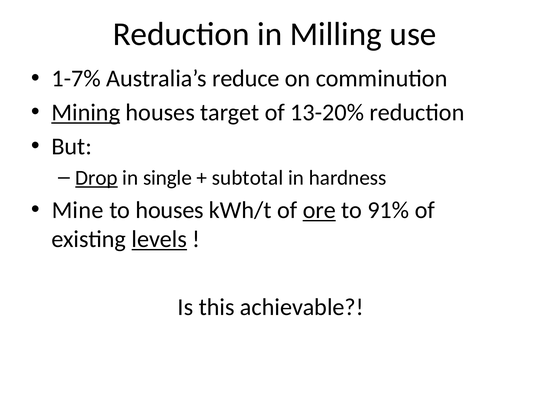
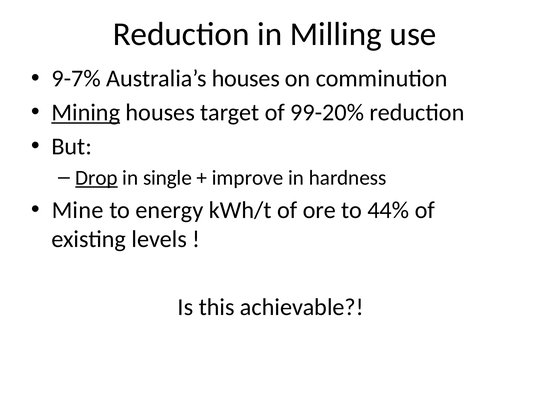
1-7%: 1-7% -> 9-7%
Australia’s reduce: reduce -> houses
13-20%: 13-20% -> 99-20%
subtotal: subtotal -> improve
to houses: houses -> energy
ore underline: present -> none
91%: 91% -> 44%
levels underline: present -> none
